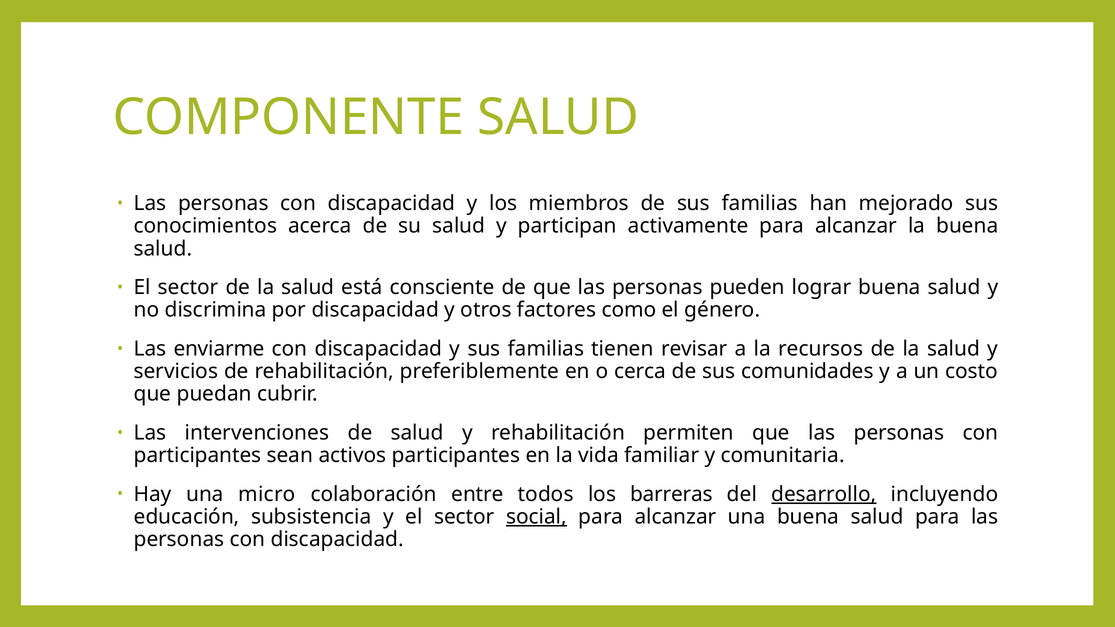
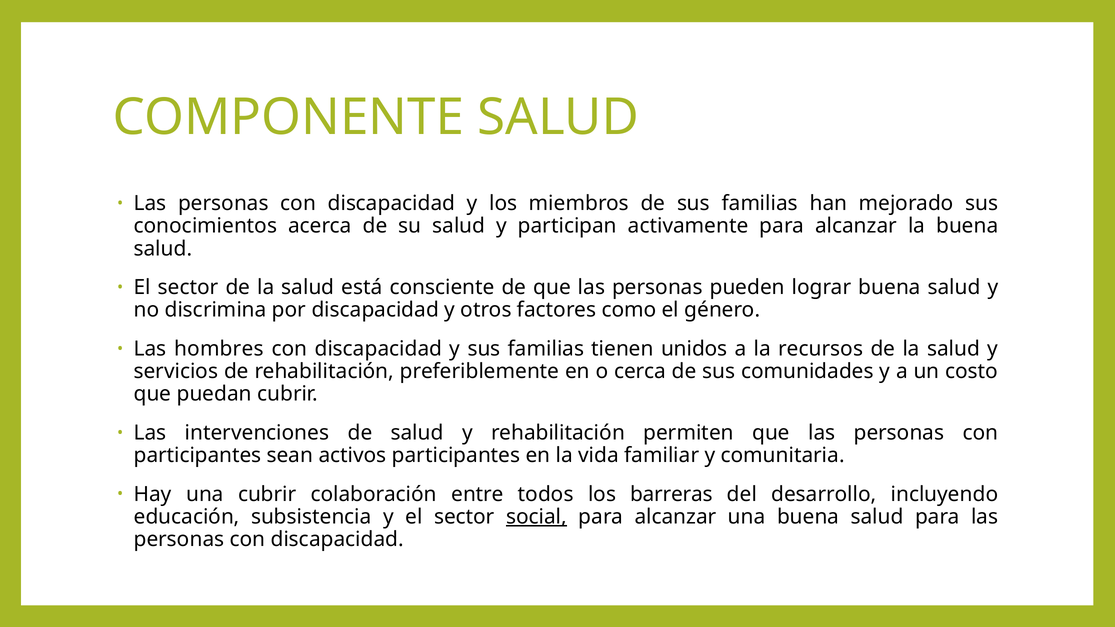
enviarme: enviarme -> hombres
revisar: revisar -> unidos
una micro: micro -> cubrir
desarrollo underline: present -> none
